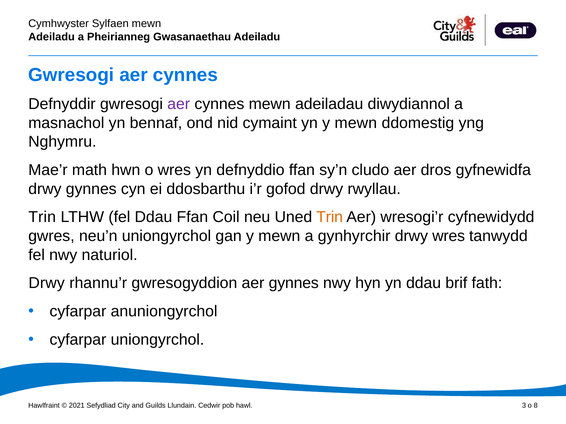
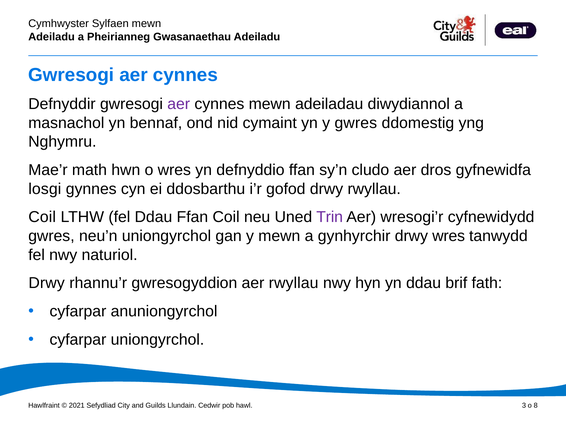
yn y mewn: mewn -> gwres
drwy at (45, 189): drwy -> losgi
Trin at (42, 217): Trin -> Coil
Trin at (330, 217) colour: orange -> purple
aer gynnes: gynnes -> rwyllau
